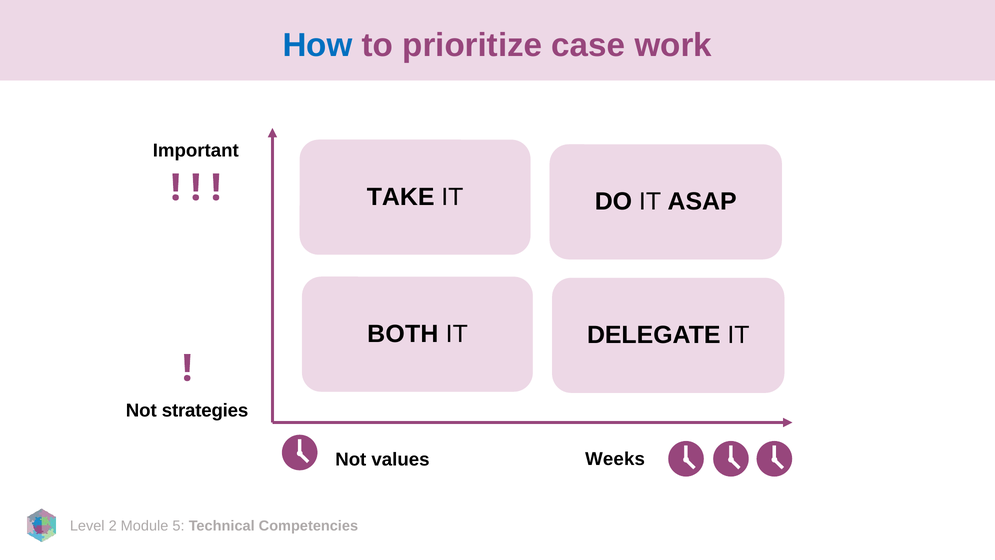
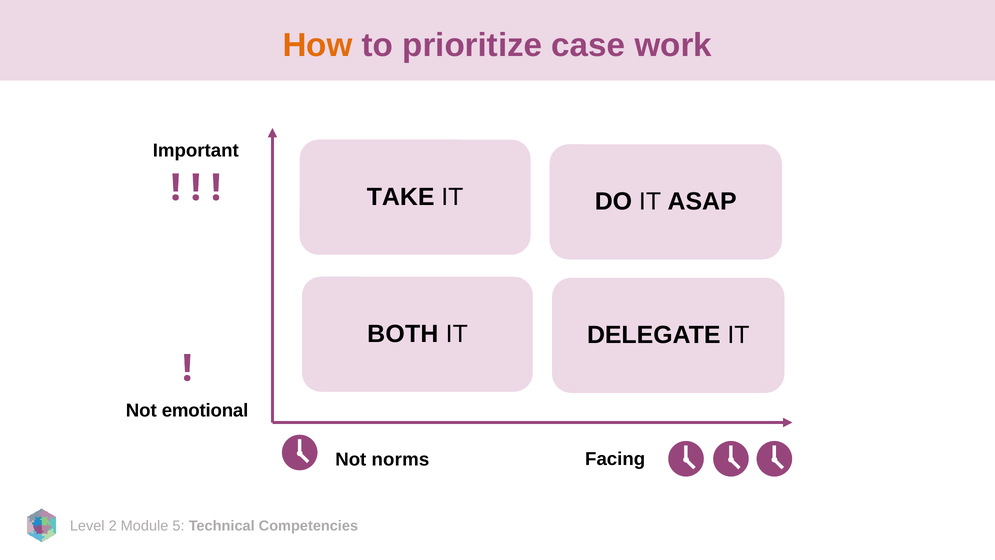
How colour: blue -> orange
strategies: strategies -> emotional
Weeks: Weeks -> Facing
values: values -> norms
